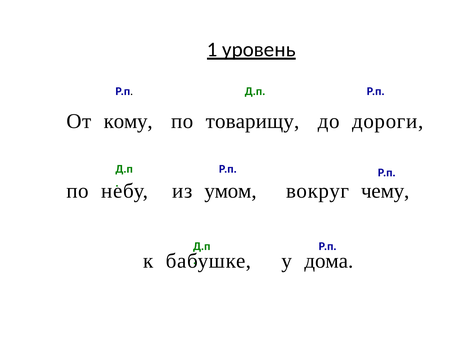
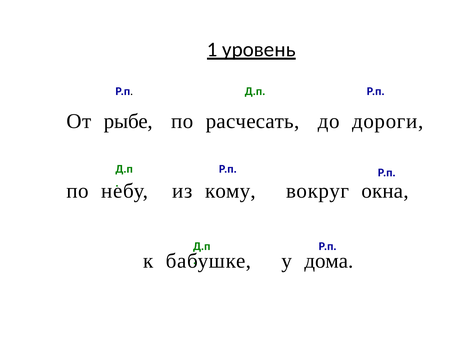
кому: кому -> рыбе
товарищу: товарищу -> расчесать
умом: умом -> кому
чему: чему -> окна
